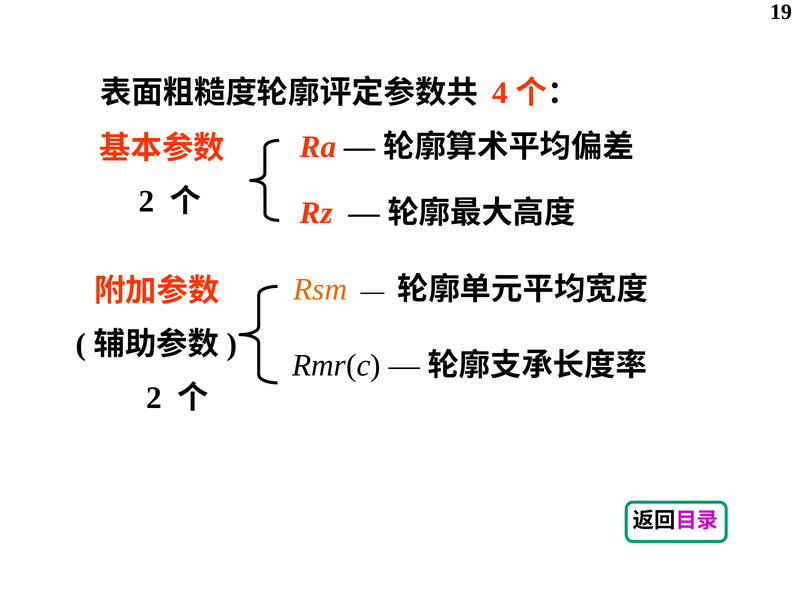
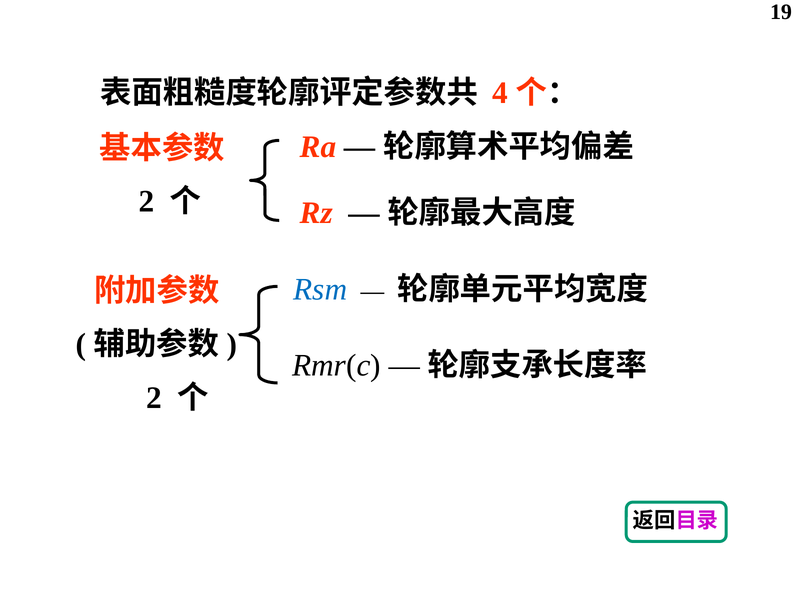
Rsm colour: orange -> blue
